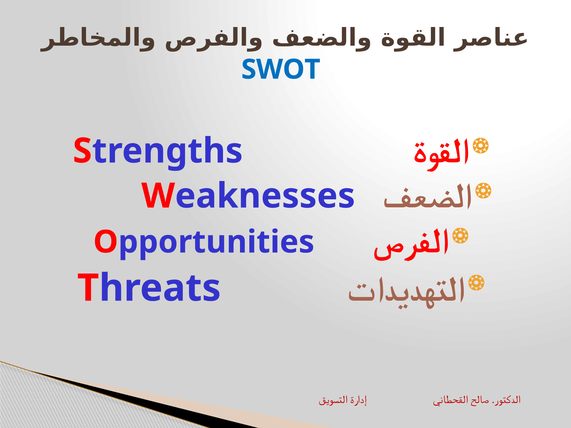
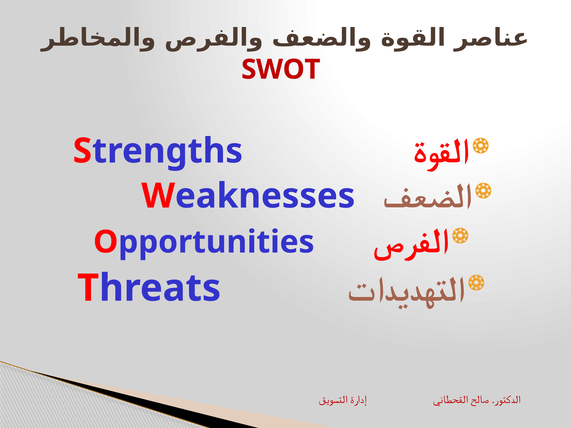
SWOT colour: blue -> red
